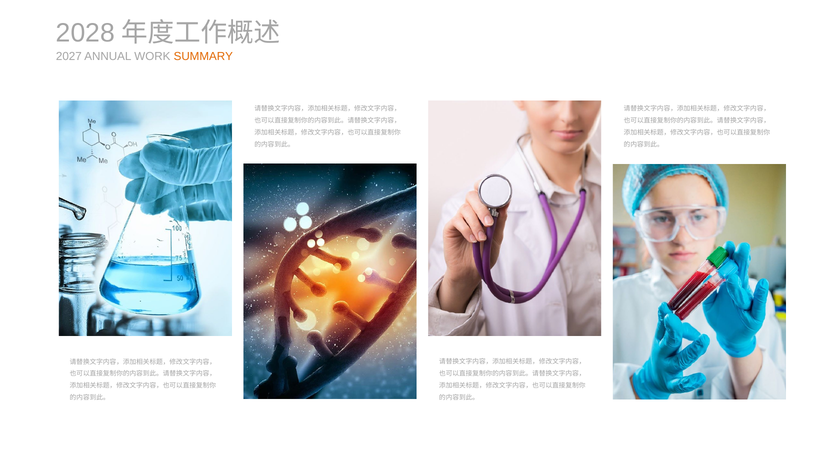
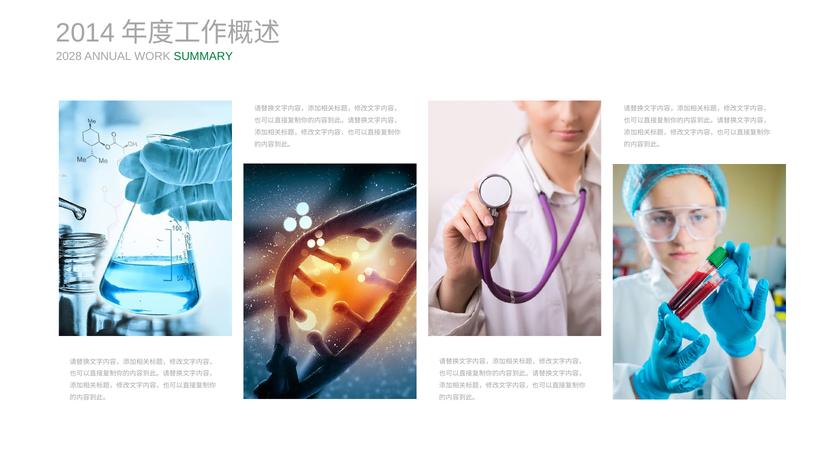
2028: 2028 -> 2014
2027: 2027 -> 2028
SUMMARY colour: orange -> green
